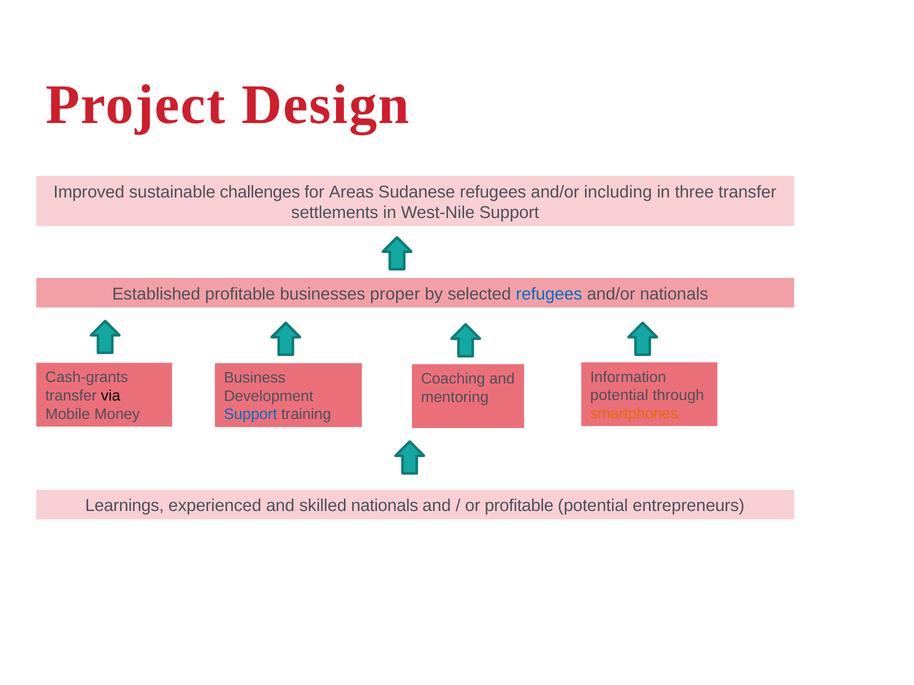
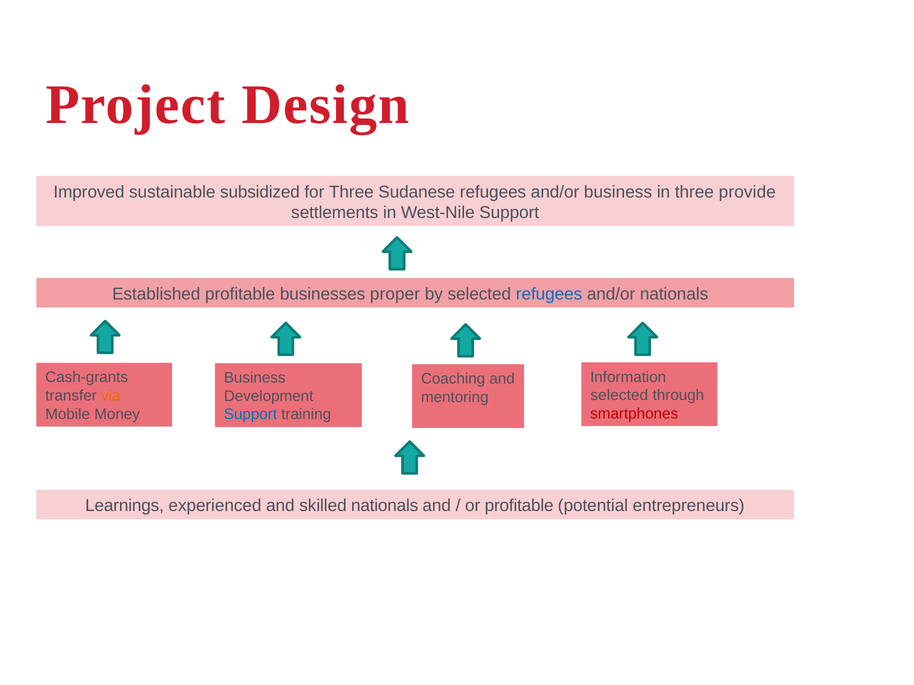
challenges: challenges -> subsidized
for Areas: Areas -> Three
and/or including: including -> business
three transfer: transfer -> provide
potential at (619, 396): potential -> selected
via colour: black -> orange
smartphones colour: orange -> red
